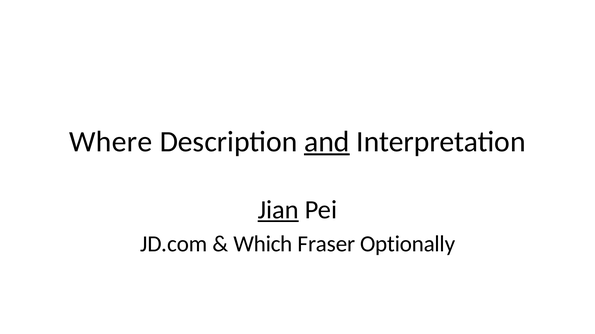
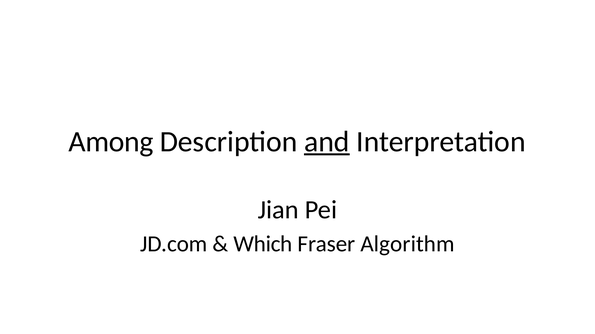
Where: Where -> Among
Jian underline: present -> none
Optionally: Optionally -> Algorithm
